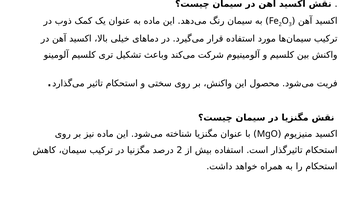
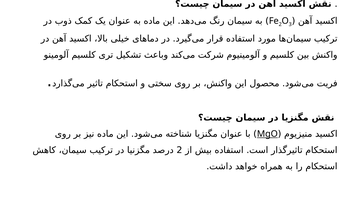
MgO underline: none -> present
